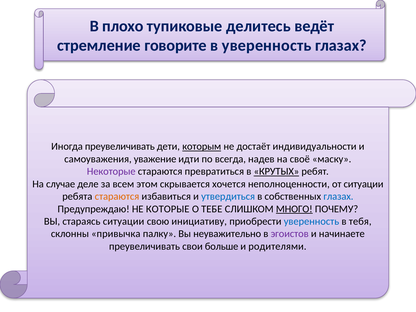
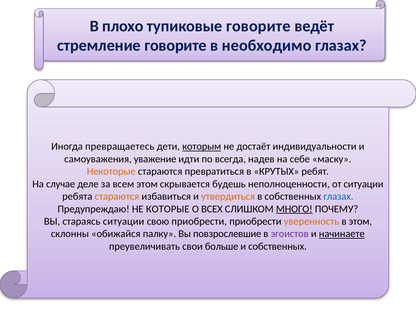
тупиковые делитесь: делитесь -> говорите
в уверенность: уверенность -> необходимо
Иногда преувеличивать: преувеличивать -> превращаетесь
своё: своё -> себе
Некоторые colour: purple -> orange
КРУТЫХ underline: present -> none
хочется: хочется -> будешь
утвердиться colour: blue -> orange
ТЕБЕ: ТЕБЕ -> ВСЕХ
свою инициативу: инициативу -> приобрести
уверенность at (311, 221) colour: blue -> orange
в тебя: тебя -> этом
привычка: привычка -> обижайся
неуважительно: неуважительно -> повзрослевшие
начинаете underline: none -> present
и родителями: родителями -> собственных
